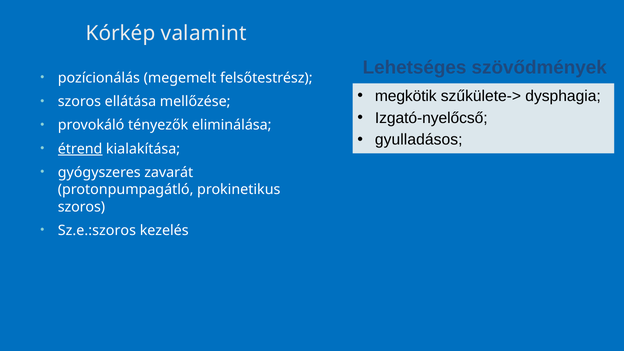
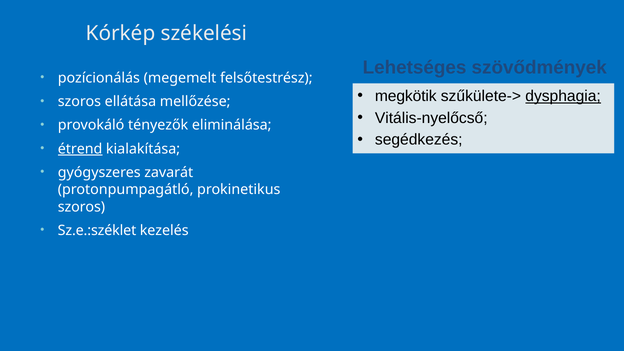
valamint: valamint -> székelési
dysphagia underline: none -> present
Izgató-nyelőcső: Izgató-nyelőcső -> Vitális-nyelőcső
gyulladásos: gyulladásos -> segédkezés
Sz.e.:szoros: Sz.e.:szoros -> Sz.e.:széklet
